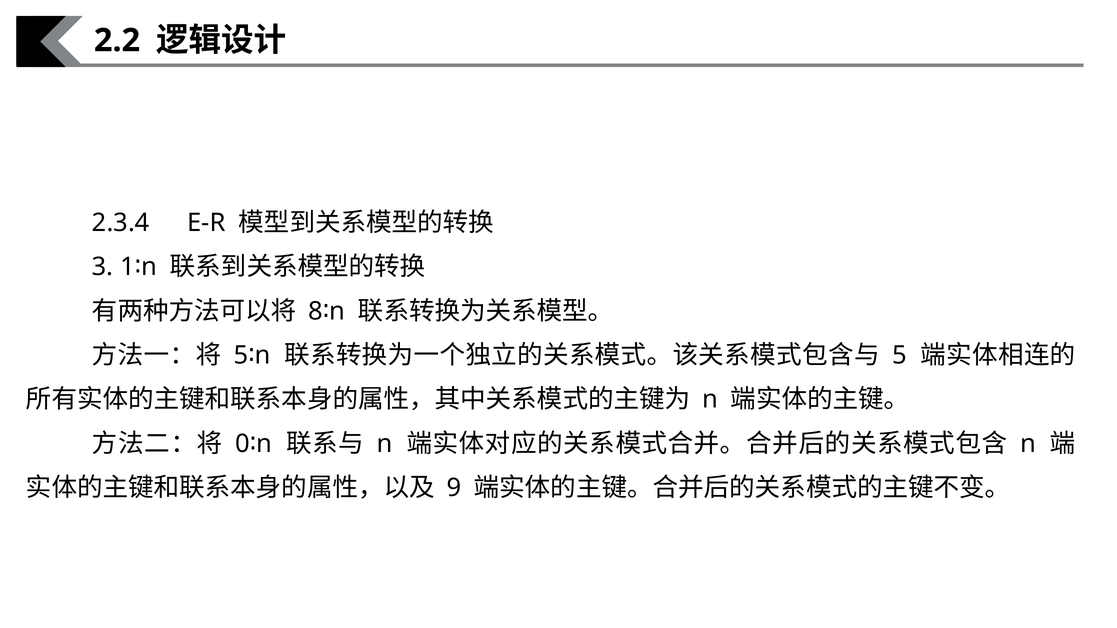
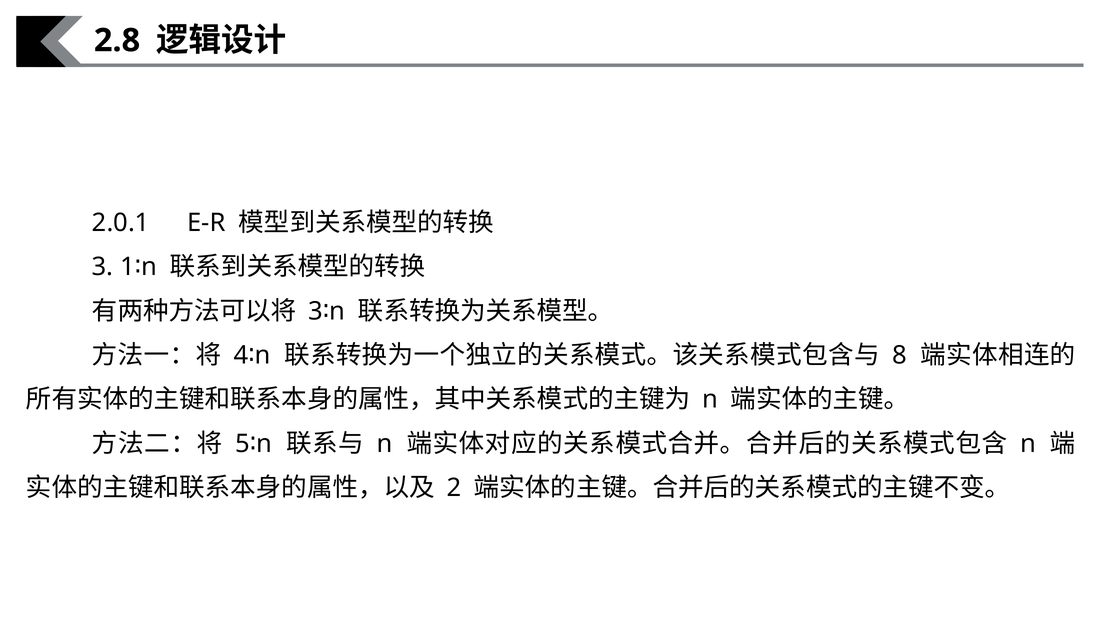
2.2: 2.2 -> 2.8
2.3.4: 2.3.4 -> 2.0.1
8 at (315, 311): 8 -> 3
5 at (900, 355): 5 -> 8
5 at (241, 355): 5 -> 4
0: 0 -> 5
9: 9 -> 2
